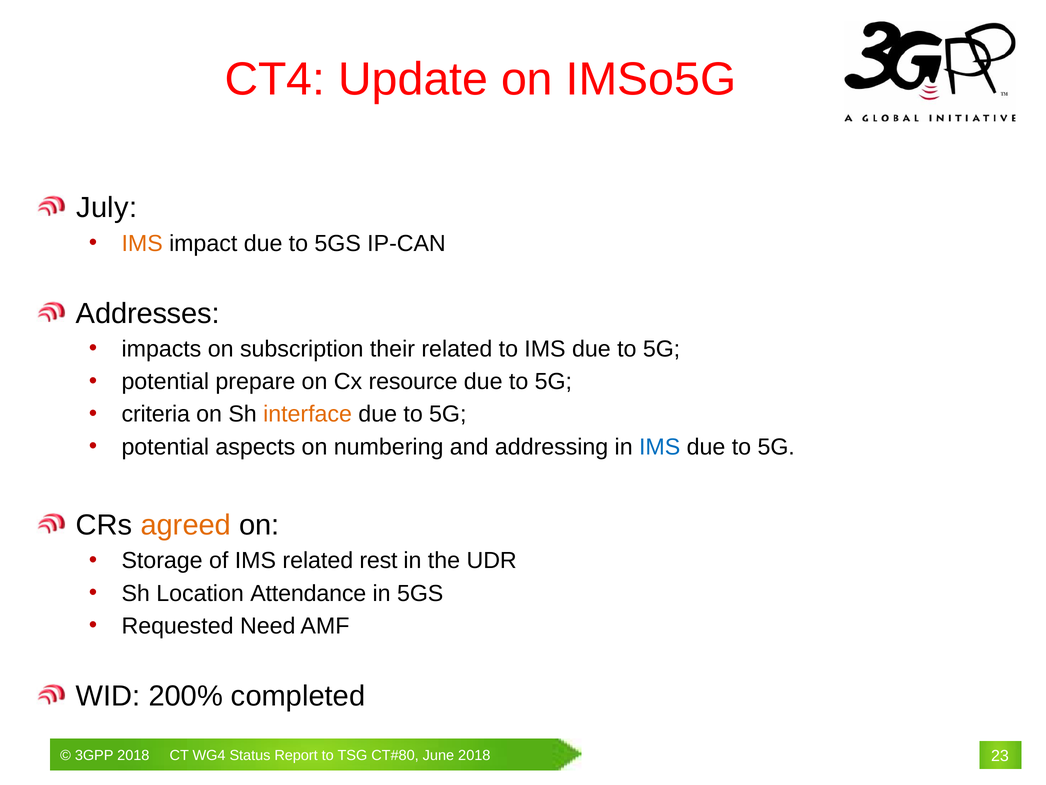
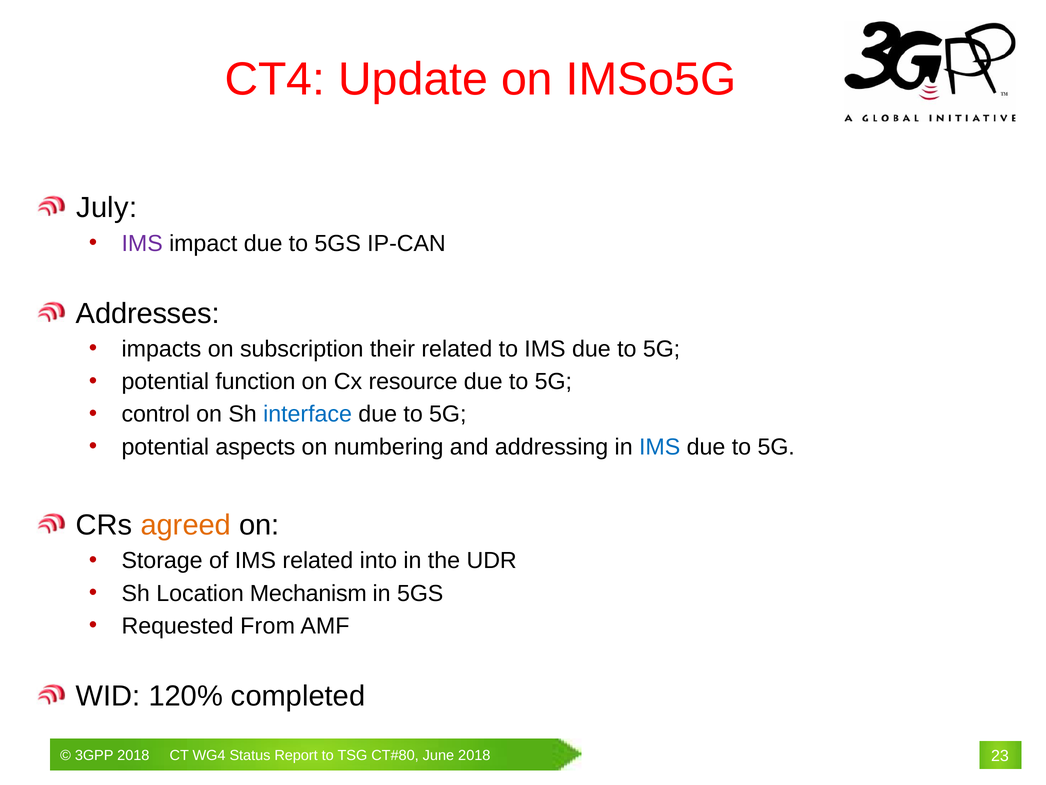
IMS at (142, 243) colour: orange -> purple
prepare: prepare -> function
criteria: criteria -> control
interface colour: orange -> blue
rest: rest -> into
Attendance: Attendance -> Mechanism
Need: Need -> From
200%: 200% -> 120%
